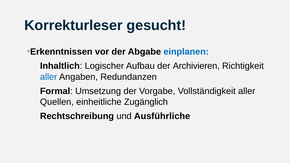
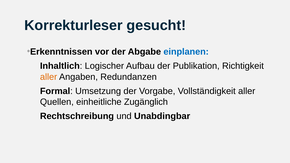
Archivieren: Archivieren -> Publikation
aller at (49, 77) colour: blue -> orange
Ausführliche: Ausführliche -> Unabdingbar
